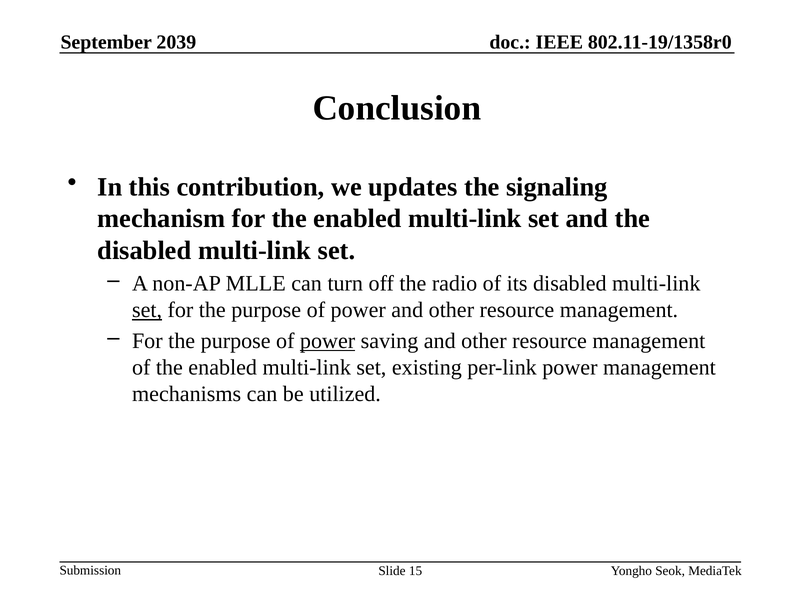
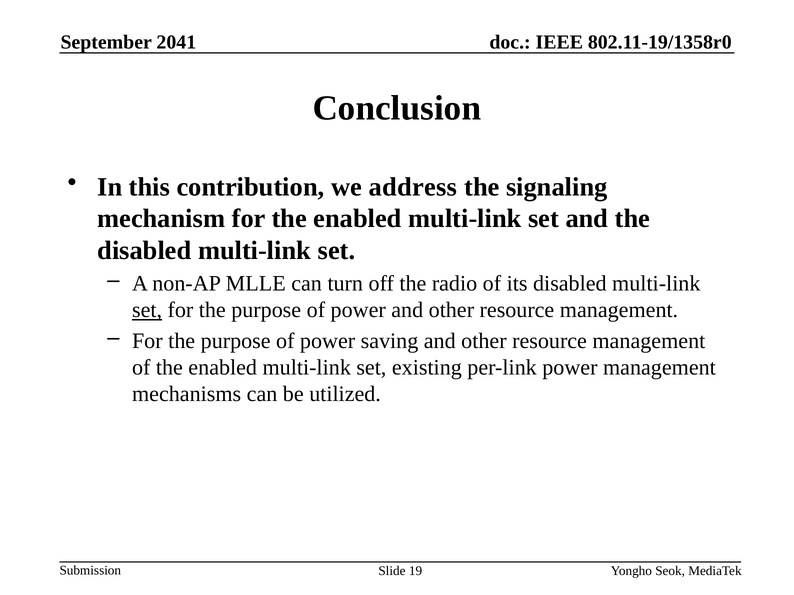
2039: 2039 -> 2041
updates: updates -> address
power at (328, 341) underline: present -> none
15: 15 -> 19
